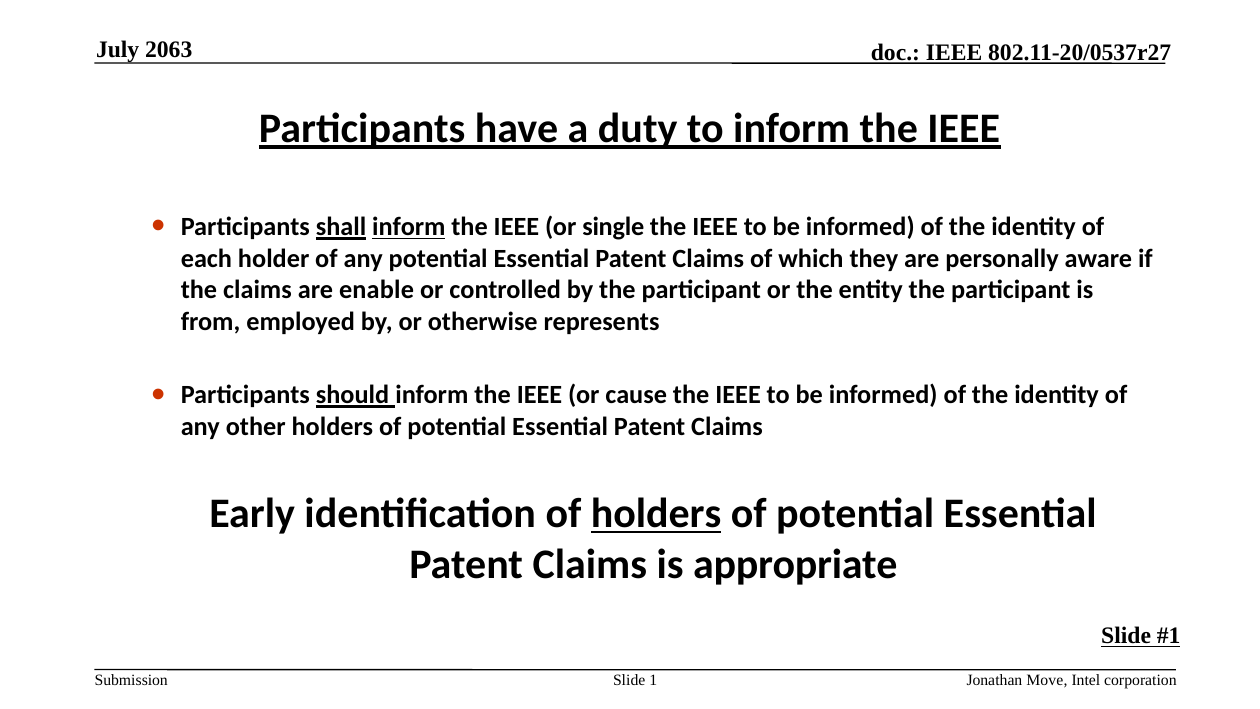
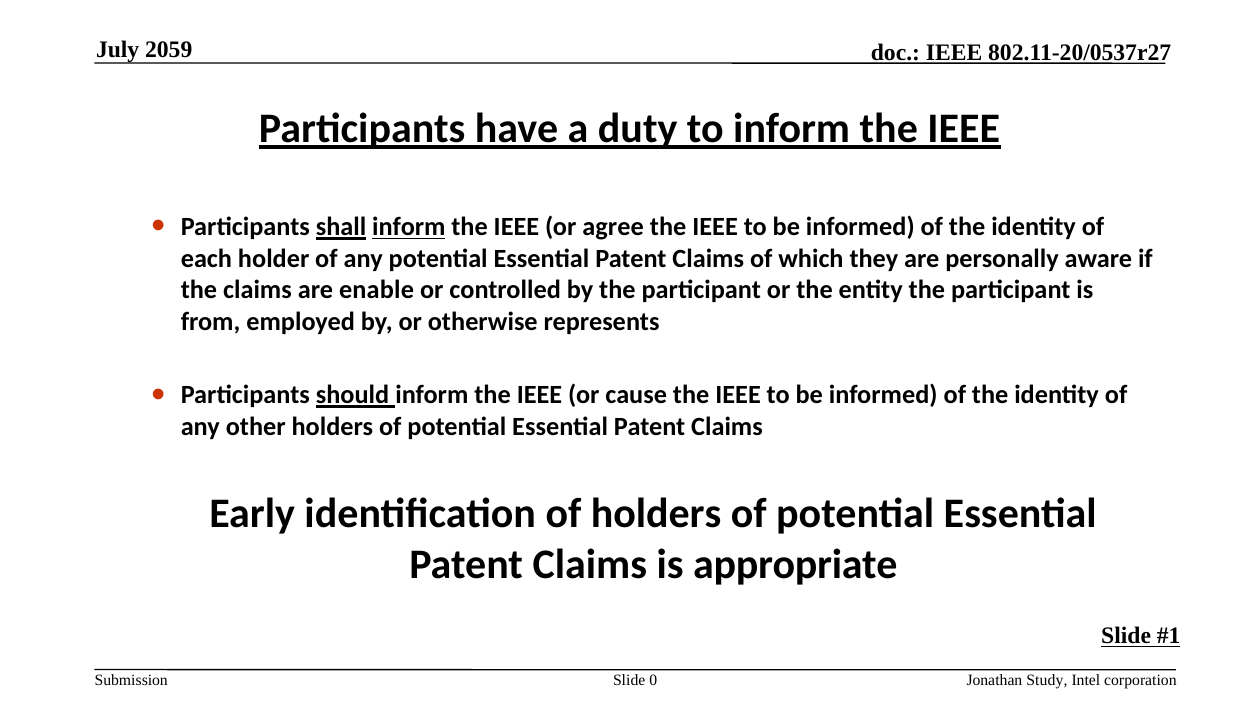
2063: 2063 -> 2059
single: single -> agree
holders at (656, 514) underline: present -> none
1: 1 -> 0
Move: Move -> Study
